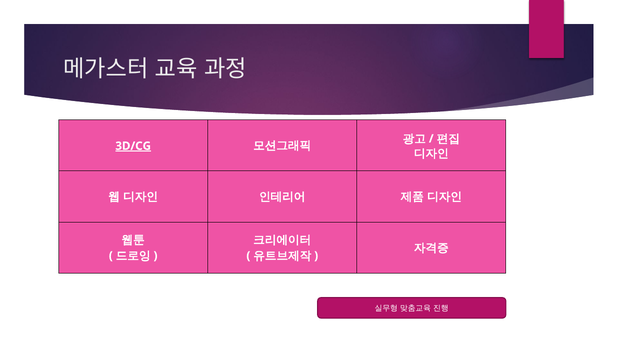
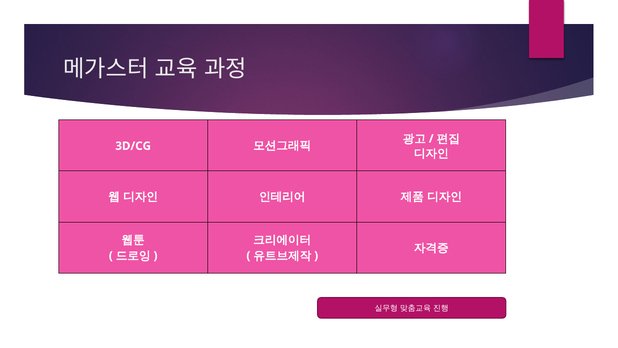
3D/CG underline: present -> none
